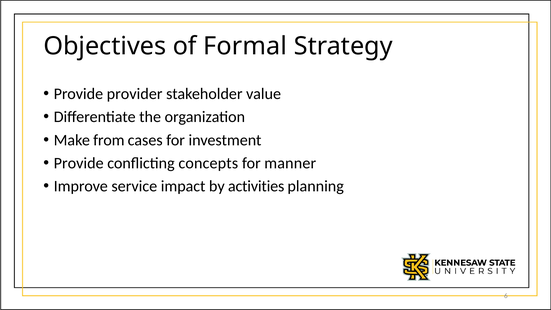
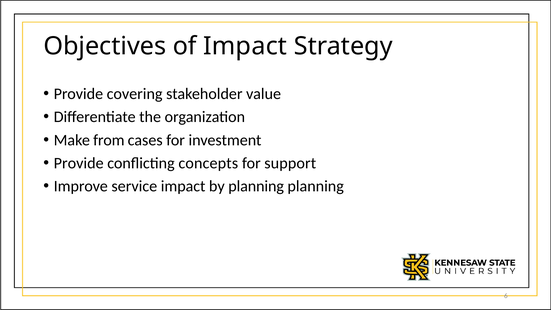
of Formal: Formal -> Impact
provider: provider -> covering
manner: manner -> support
by activities: activities -> planning
